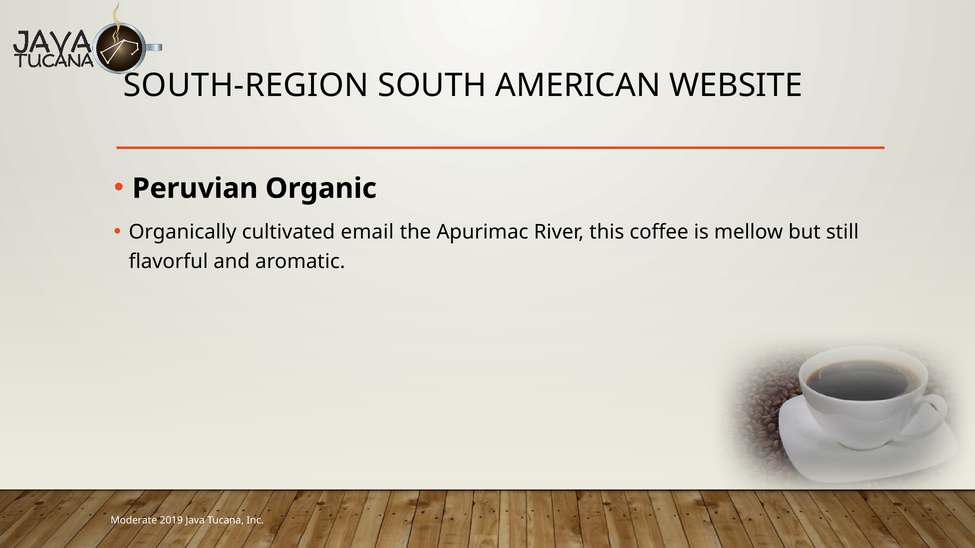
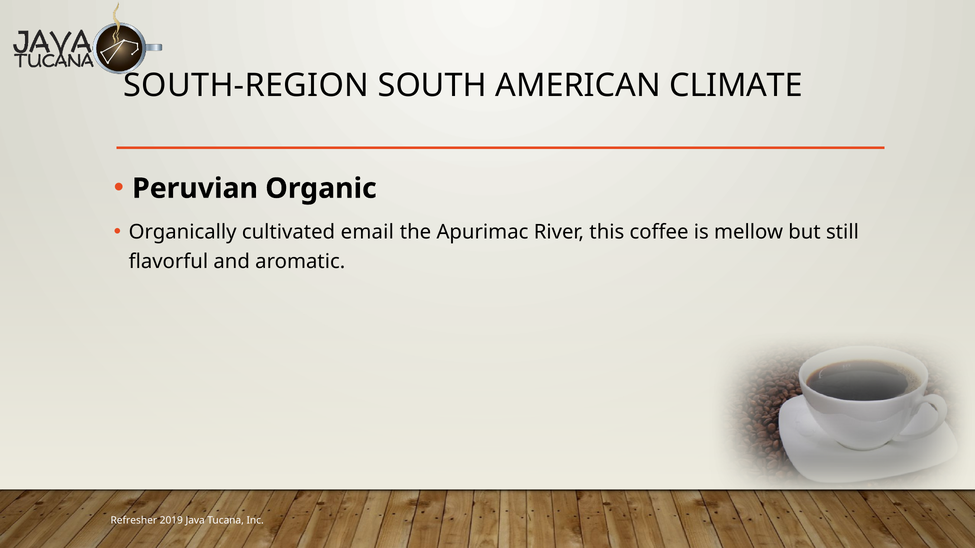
WEBSITE: WEBSITE -> CLIMATE
Moderate: Moderate -> Refresher
